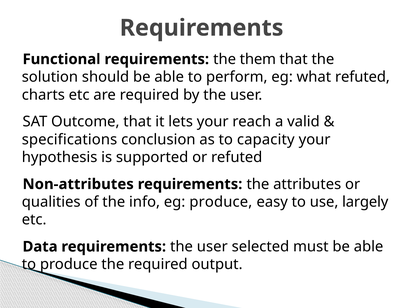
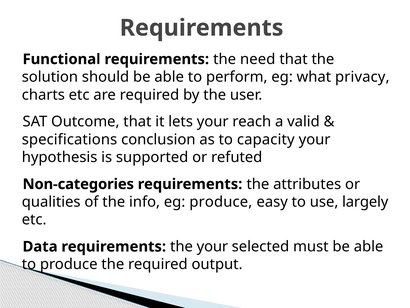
them: them -> need
what refuted: refuted -> privacy
Non-attributes: Non-attributes -> Non-categories
requirements the user: user -> your
